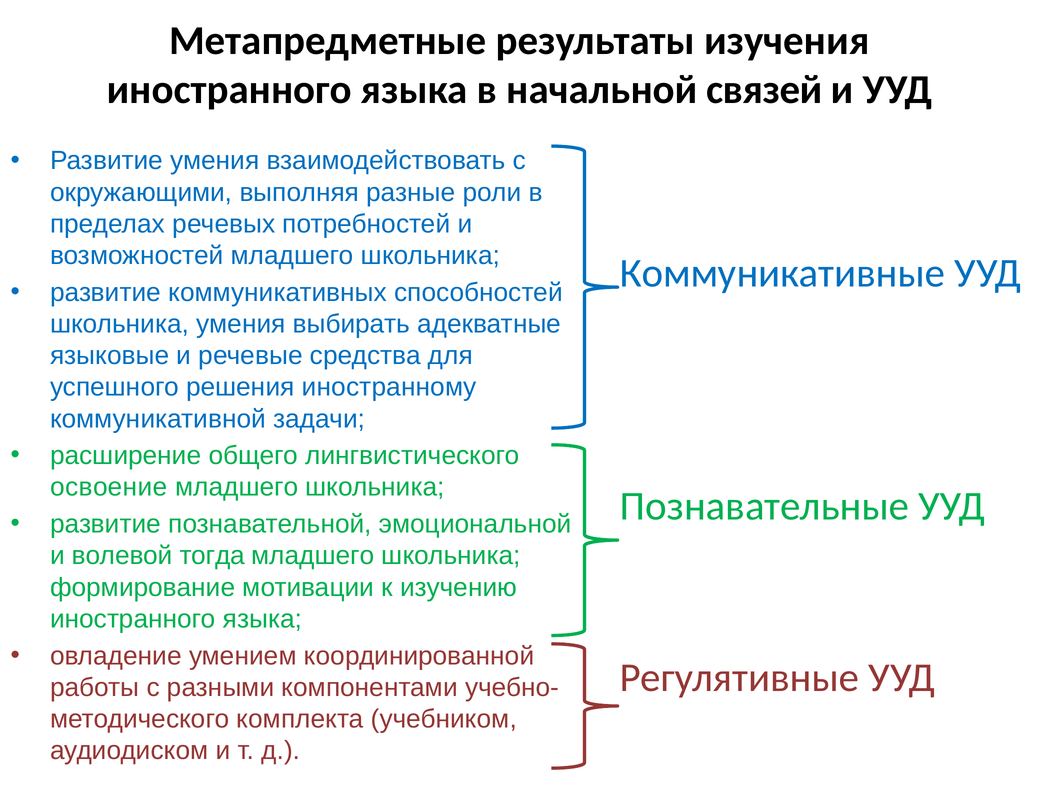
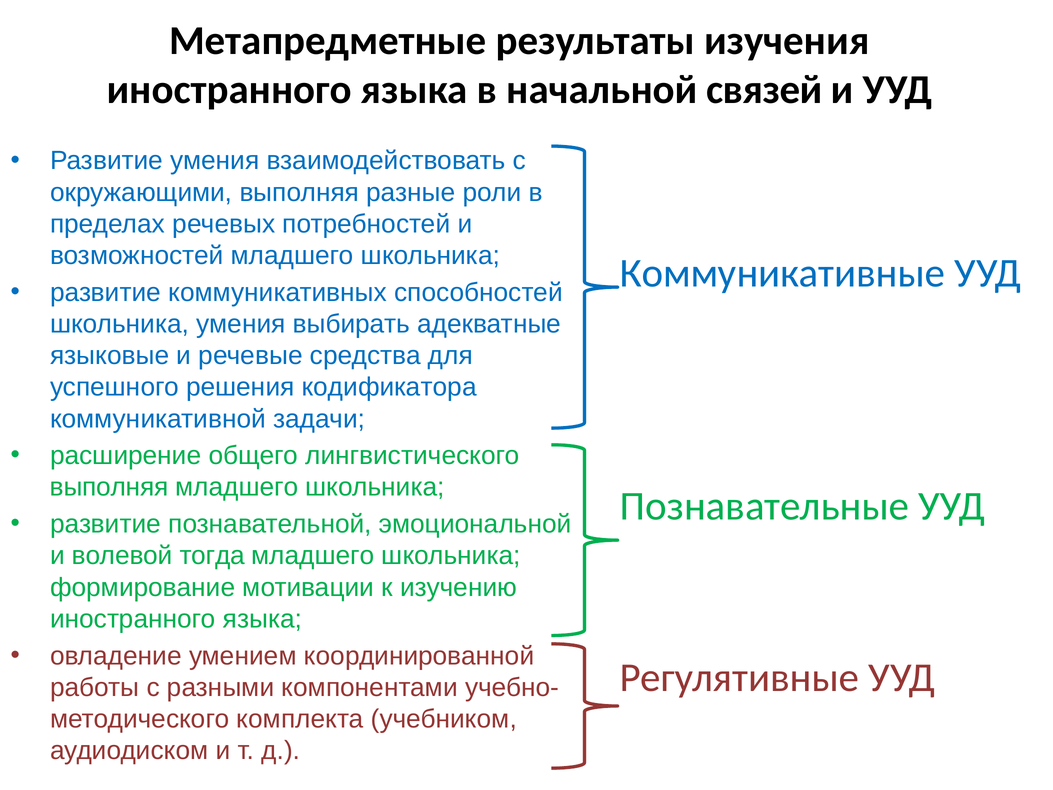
иностранному: иностранному -> кодификатора
освоение at (109, 487): освоение -> выполняя
